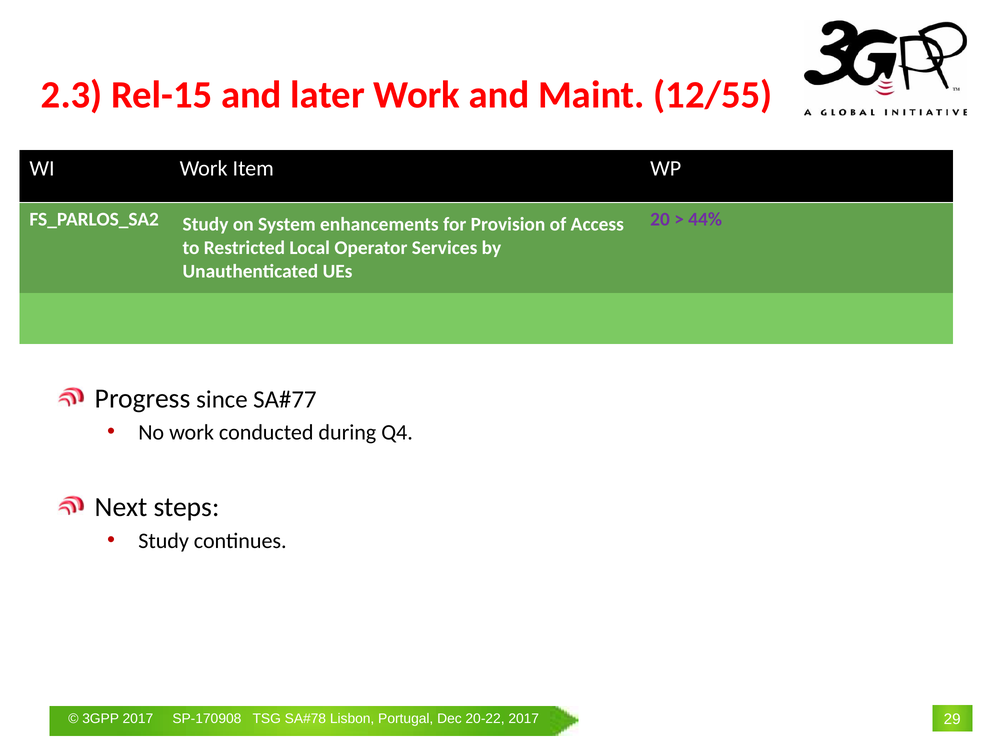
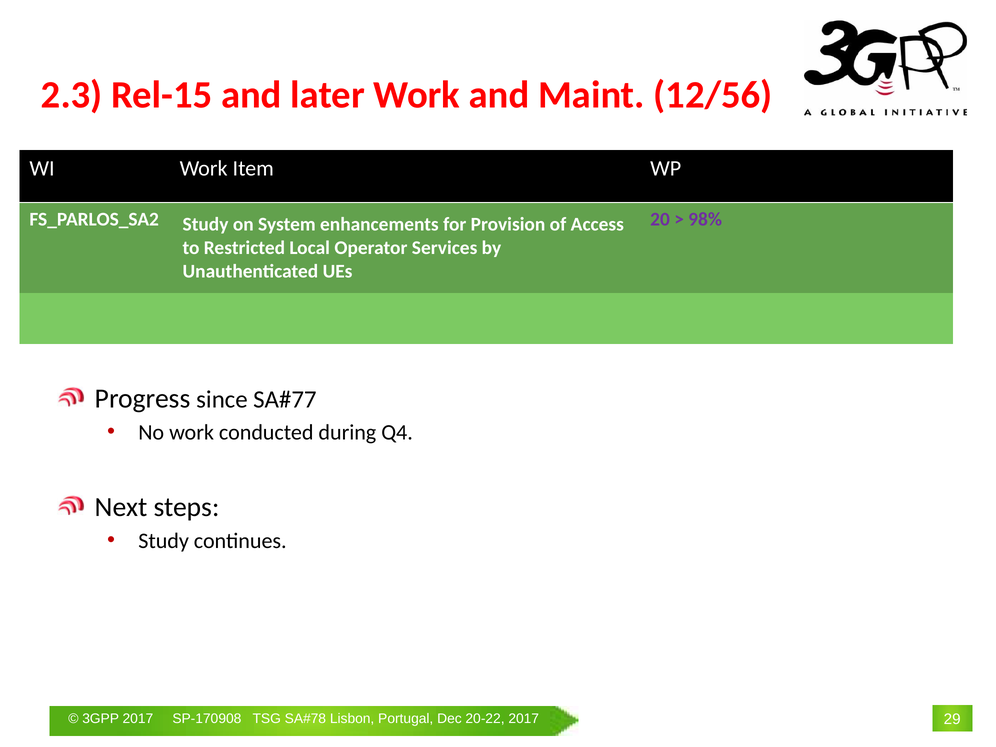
12/55: 12/55 -> 12/56
44%: 44% -> 98%
